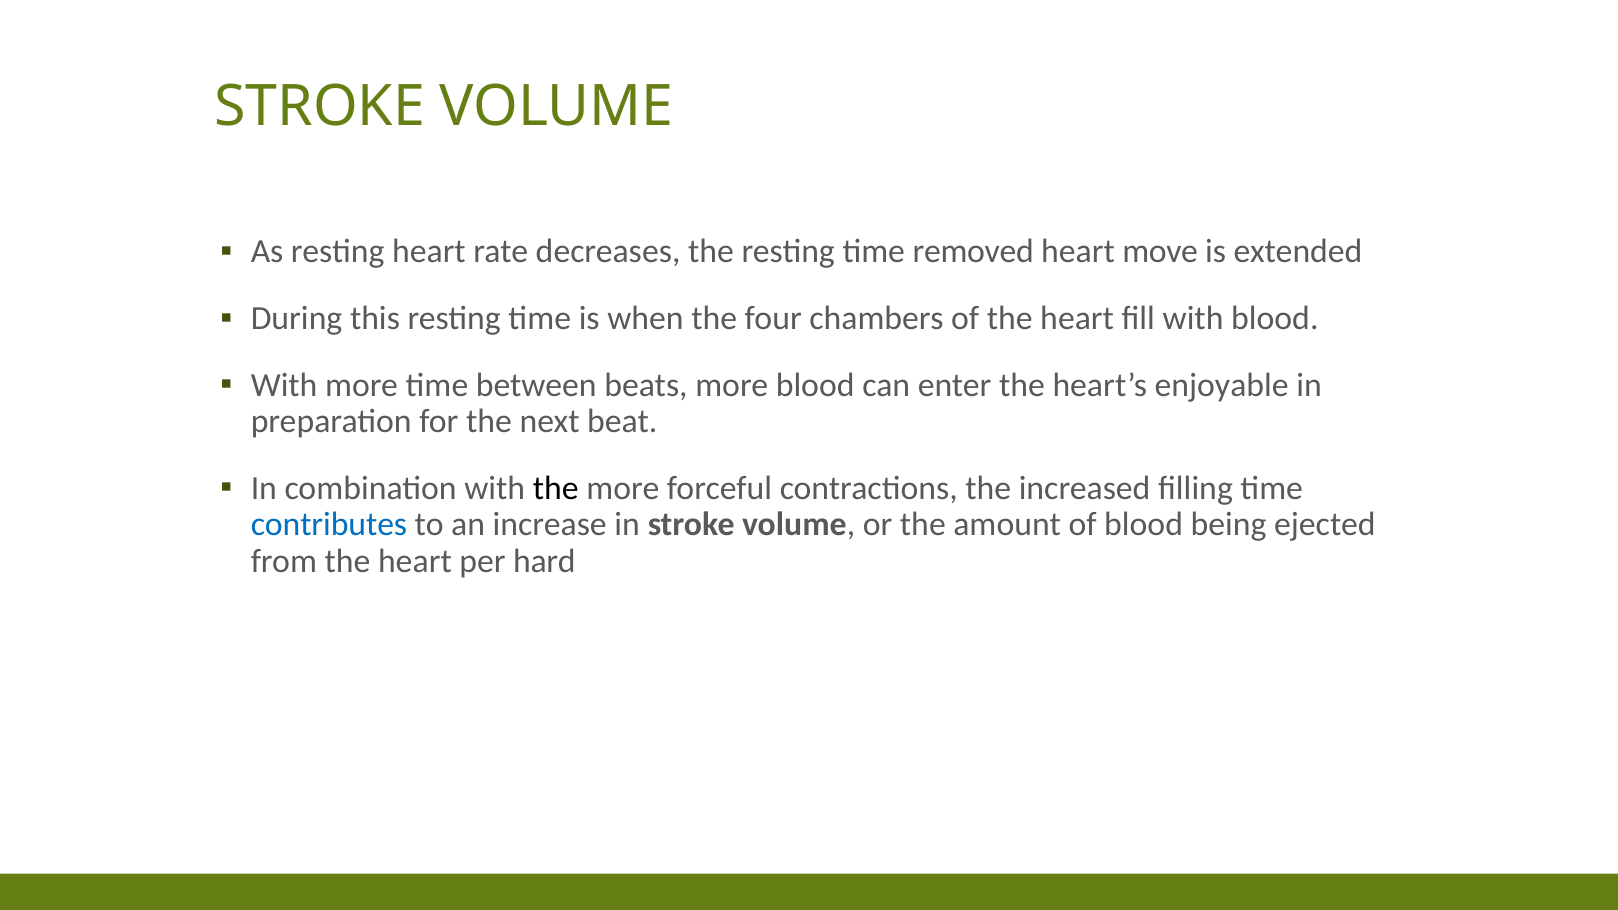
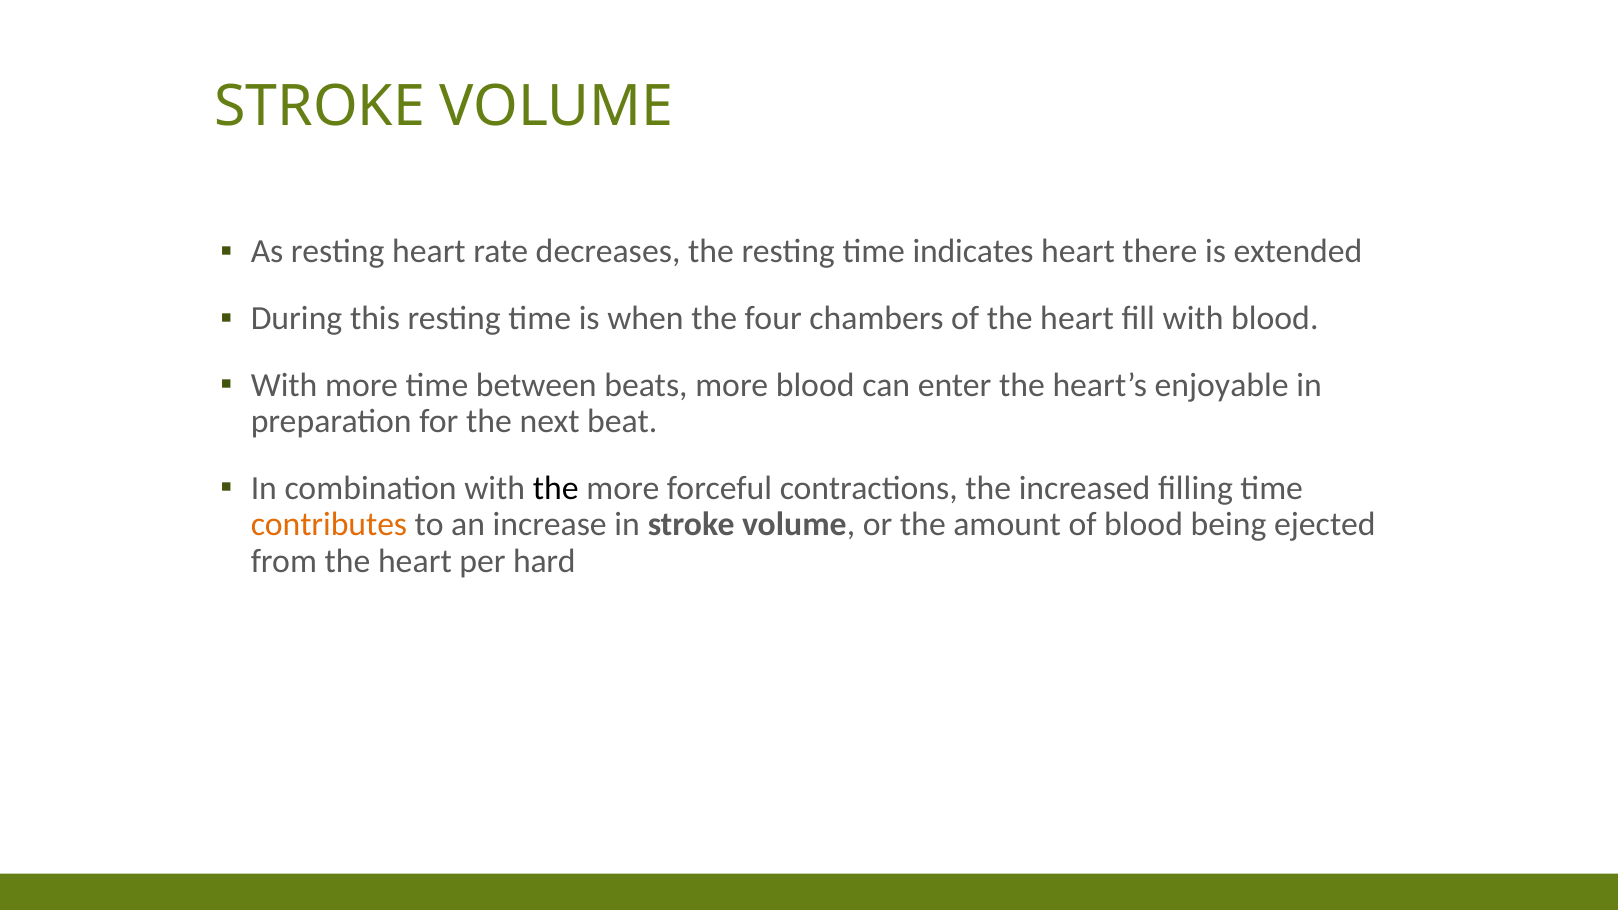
removed: removed -> indicates
move: move -> there
contributes colour: blue -> orange
